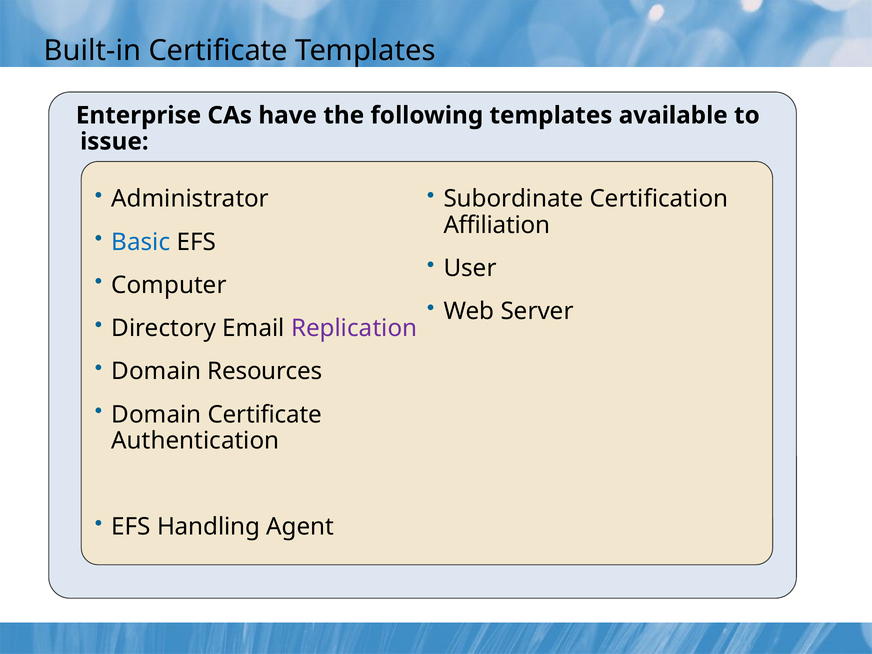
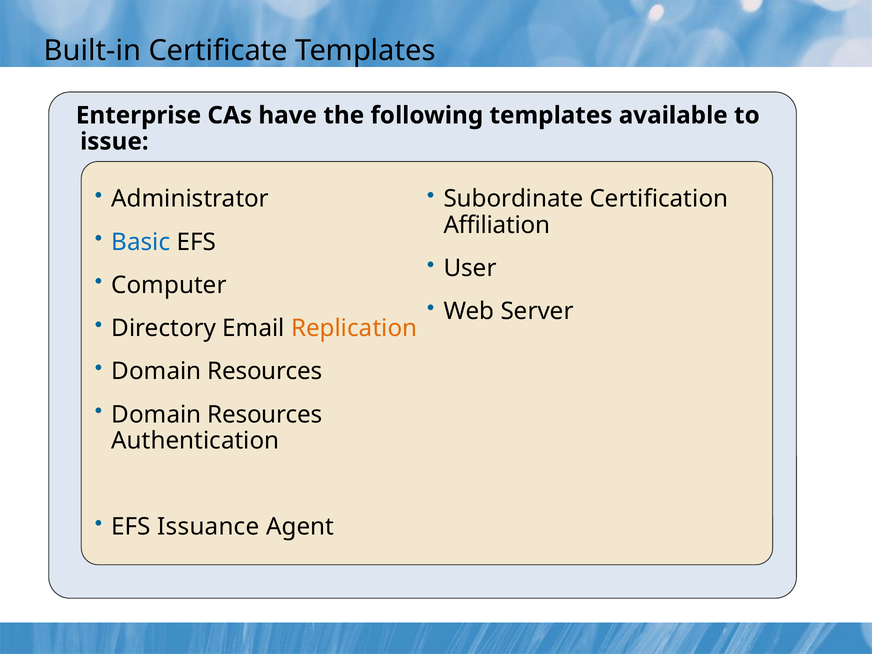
Replication colour: purple -> orange
Certificate at (265, 415): Certificate -> Resources
Handling: Handling -> Issuance
